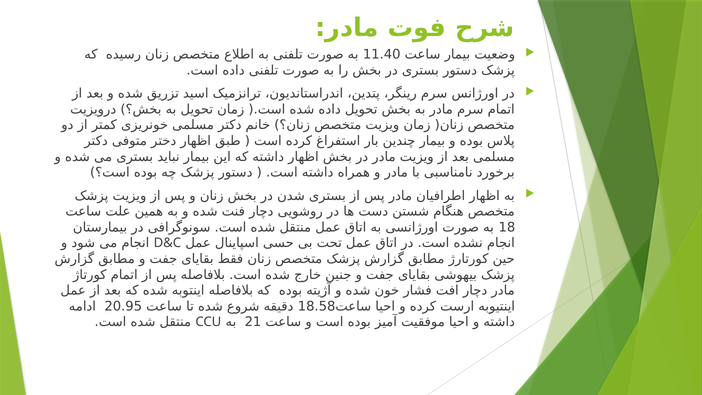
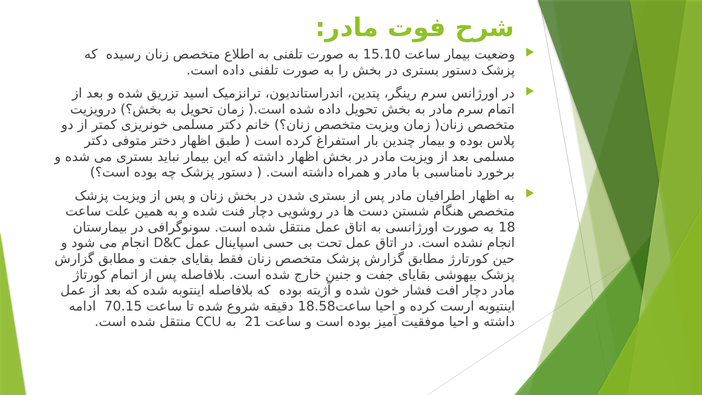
11.40: 11.40 -> 15.10
20.95: 20.95 -> 70.15
